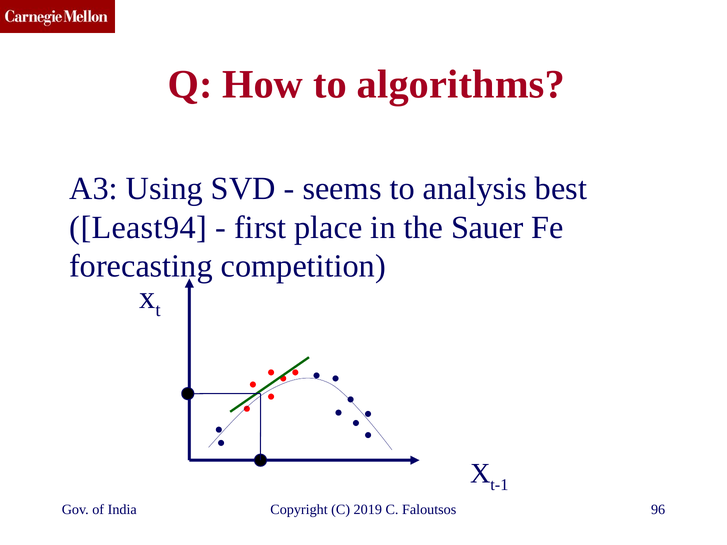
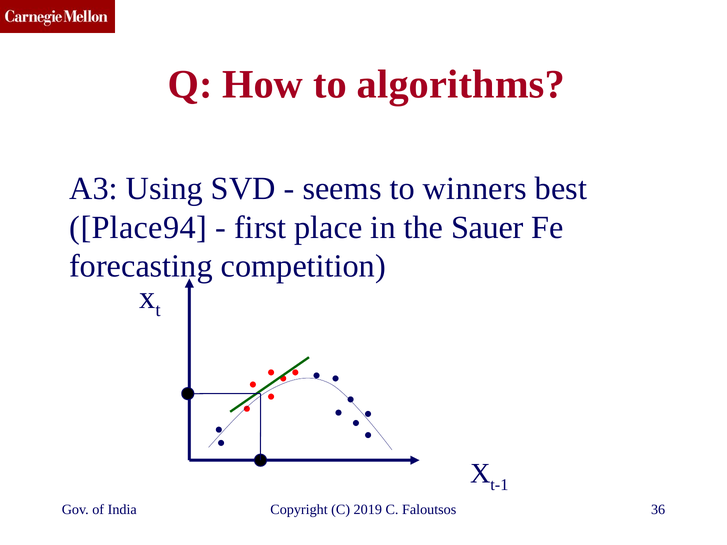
analysis: analysis -> winners
Least94: Least94 -> Place94
96: 96 -> 36
